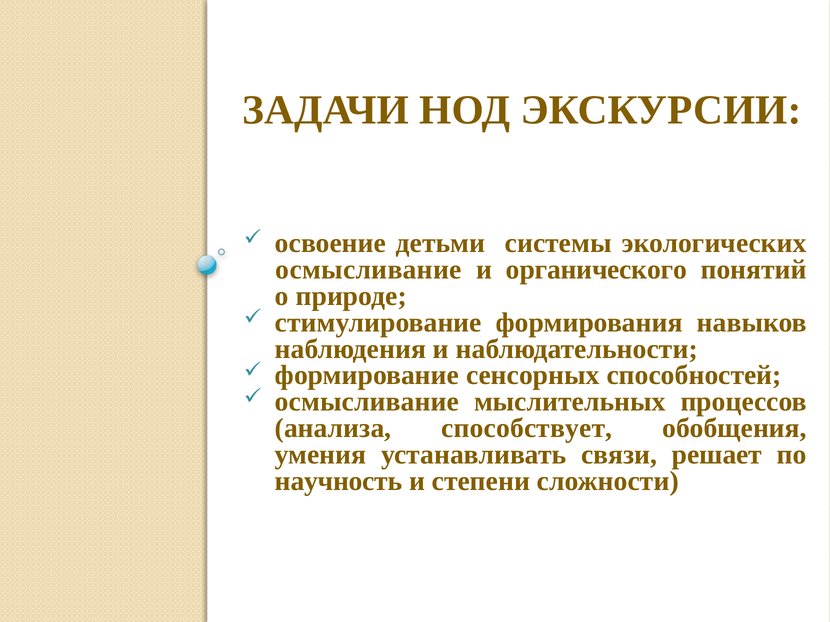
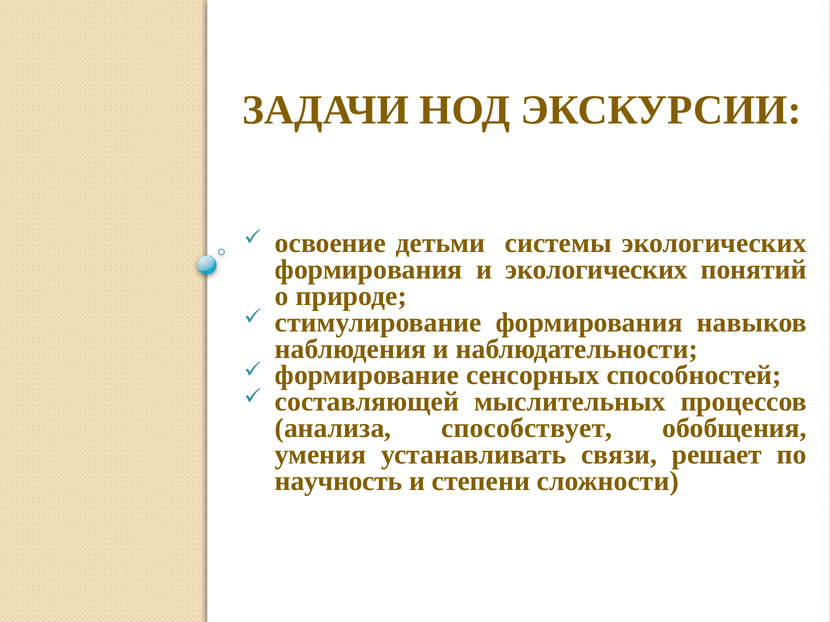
осмысливание at (369, 270): осмысливание -> формирования
и органического: органического -> экологических
осмысливание at (367, 402): осмысливание -> составляющей
